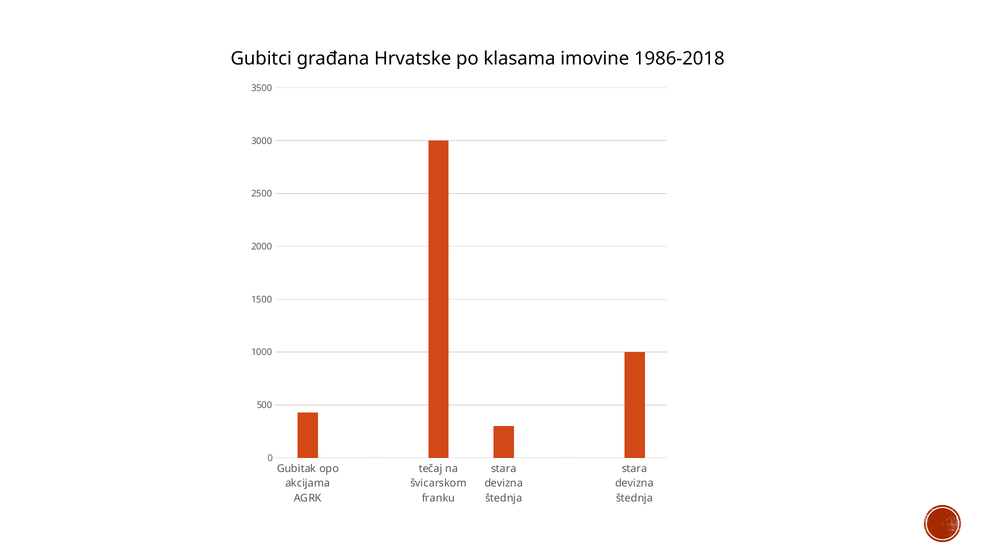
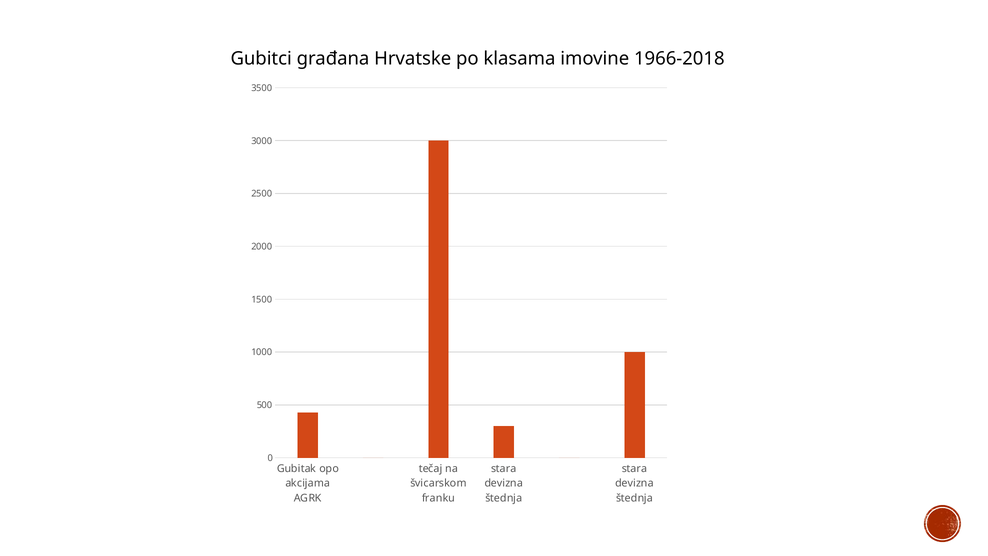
1986-2018: 1986-2018 -> 1966-2018
